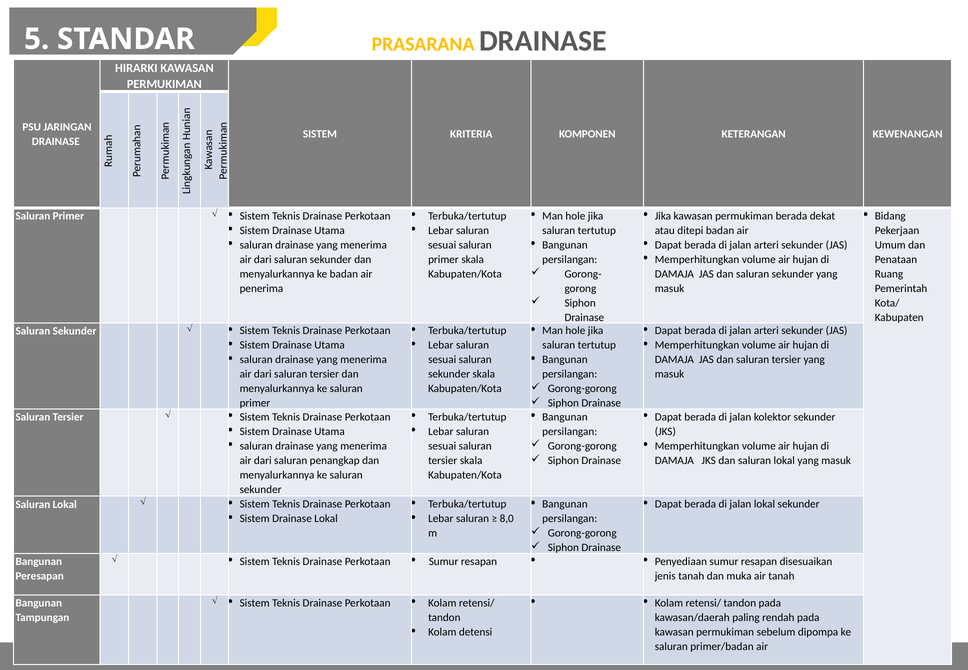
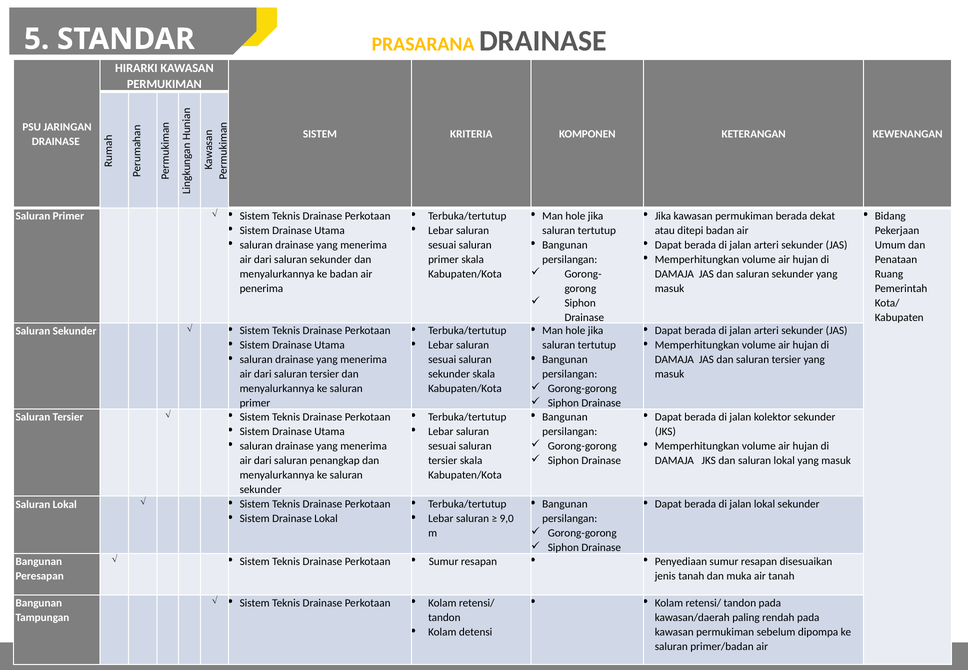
8,0: 8,0 -> 9,0
